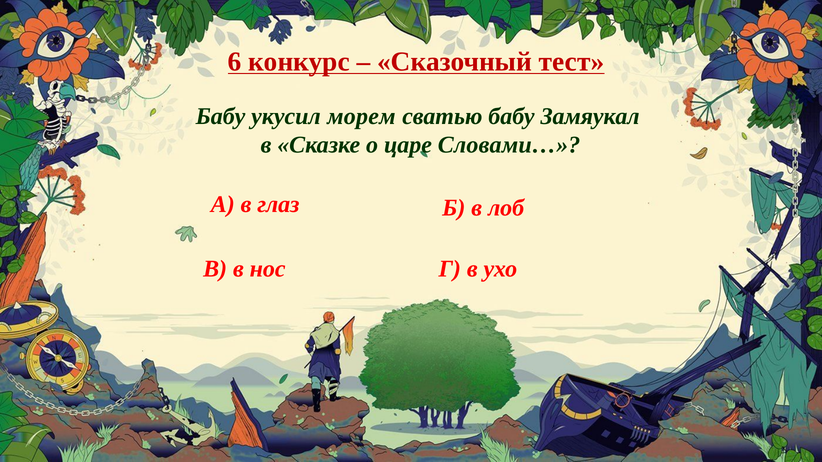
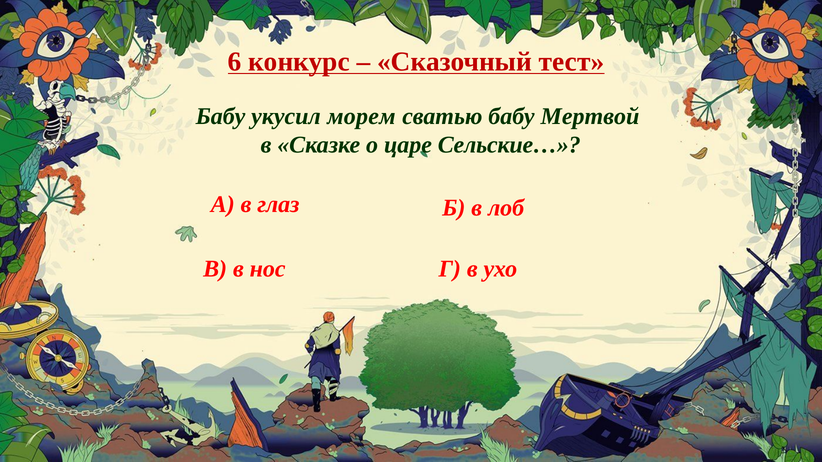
Замяукал: Замяукал -> Мертвой
Словами…: Словами… -> Сельские…
